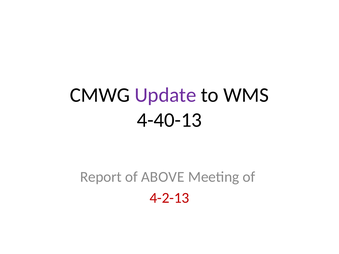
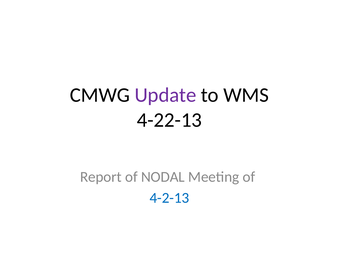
4-40-13: 4-40-13 -> 4-22-13
ABOVE: ABOVE -> NODAL
4-2-13 colour: red -> blue
